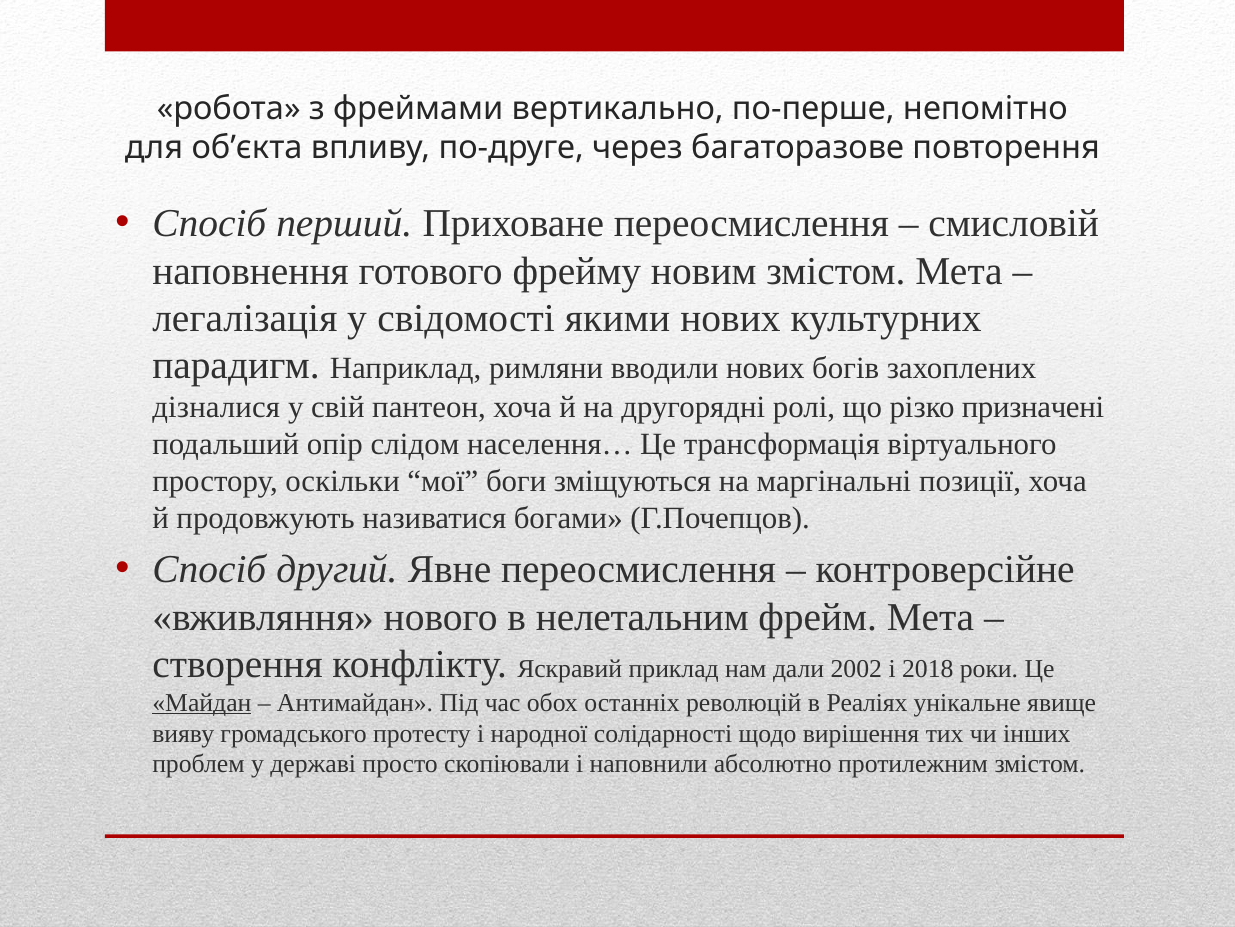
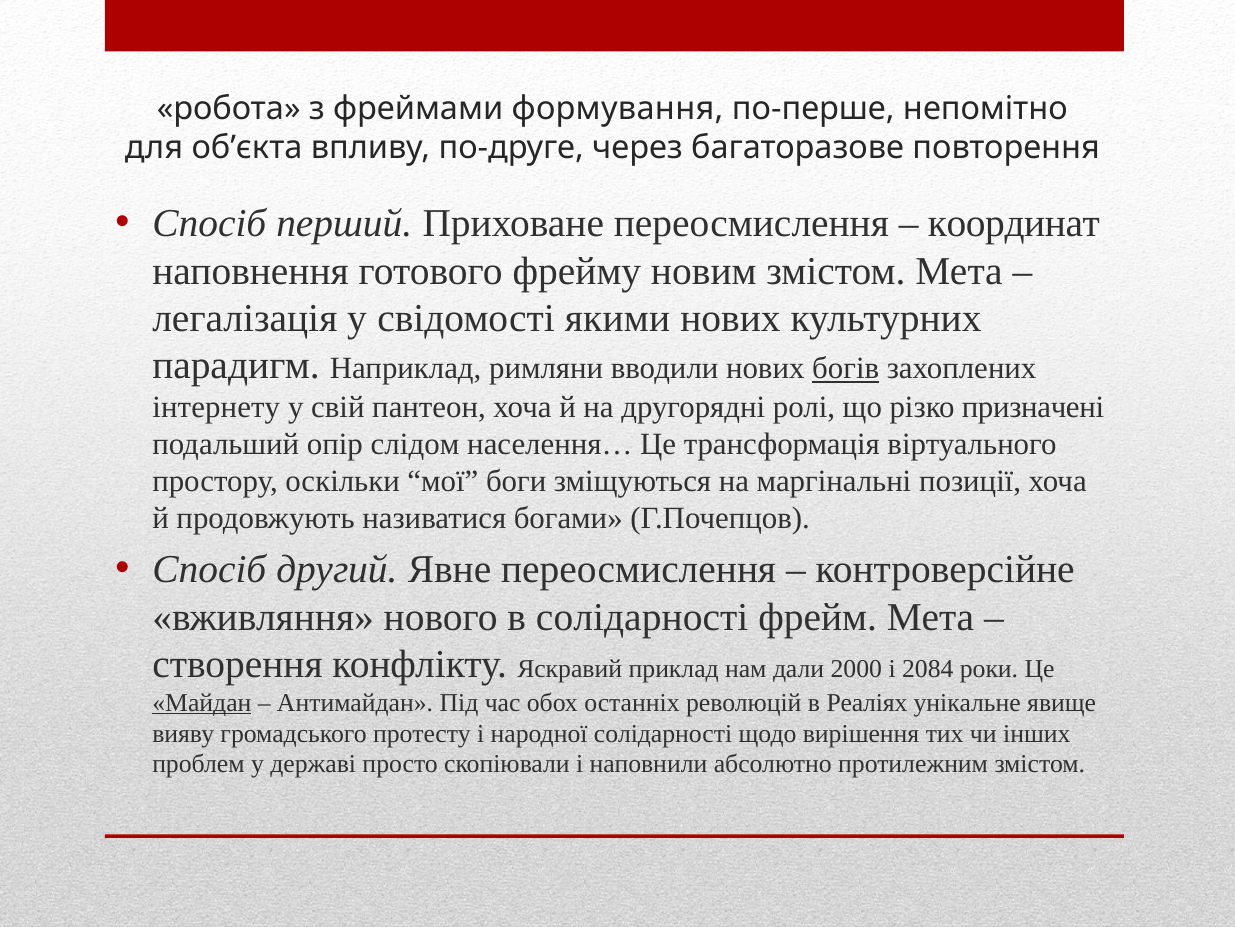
вертикально: вертикально -> формування
смисловій: смисловій -> координат
богів underline: none -> present
дізналися: дізналися -> інтернету
в нелетальним: нелетальним -> солідарності
2002: 2002 -> 2000
2018: 2018 -> 2084
